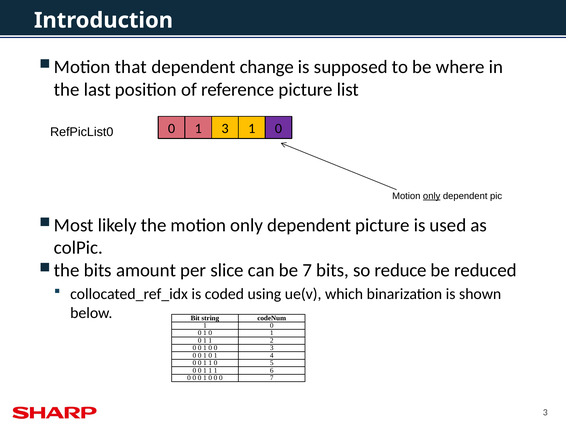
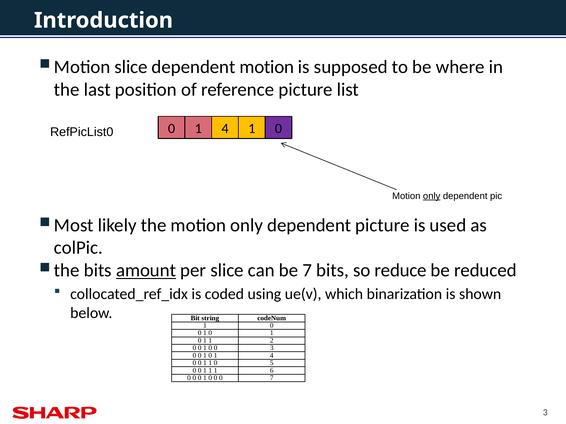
that at (131, 67): that -> slice
dependent change: change -> motion
3 at (225, 129): 3 -> 4
amount underline: none -> present
